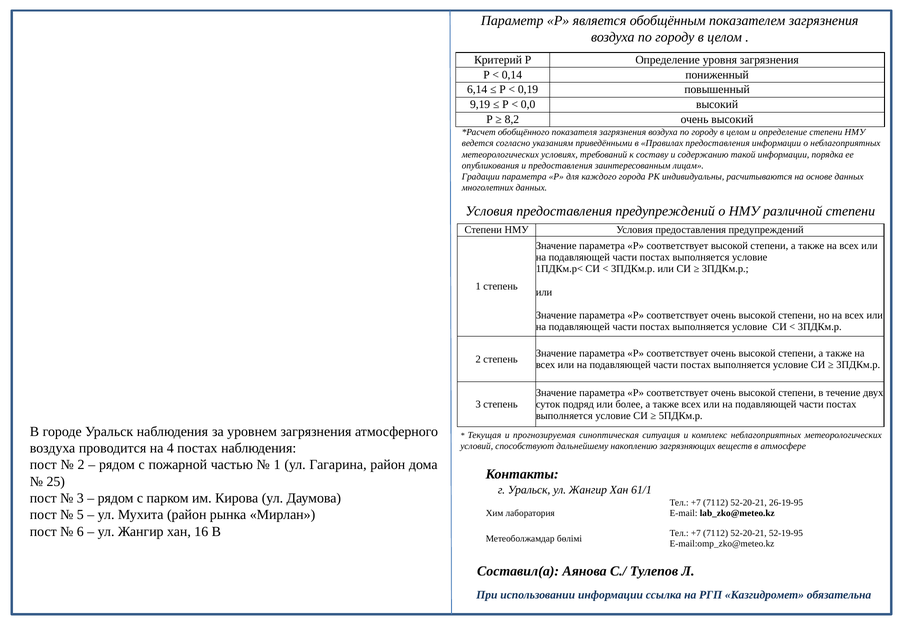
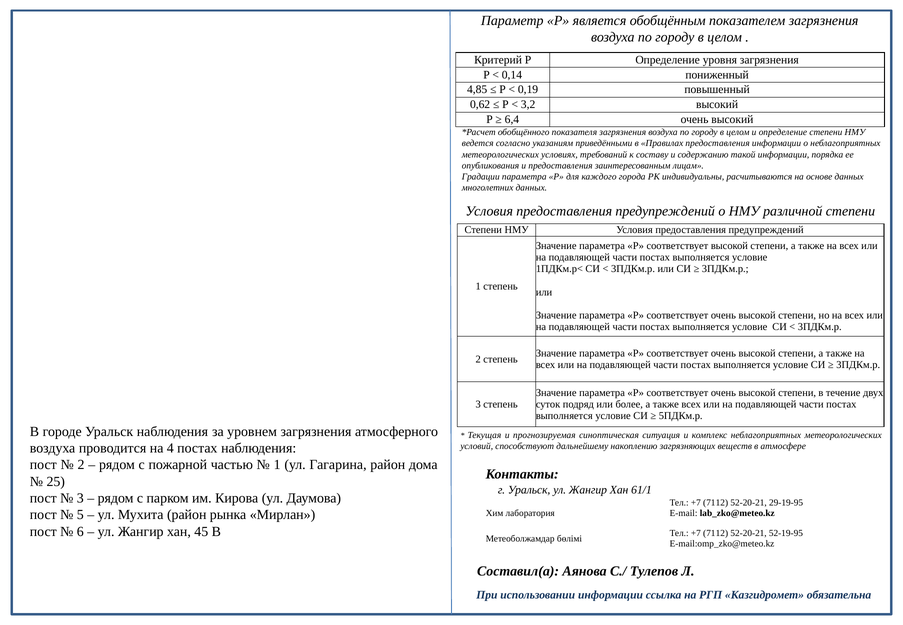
6,14: 6,14 -> 4,85
9,19: 9,19 -> 0,62
0,0: 0,0 -> 3,2
8,2: 8,2 -> 6,4
26-19-95: 26-19-95 -> 29-19-95
16: 16 -> 45
